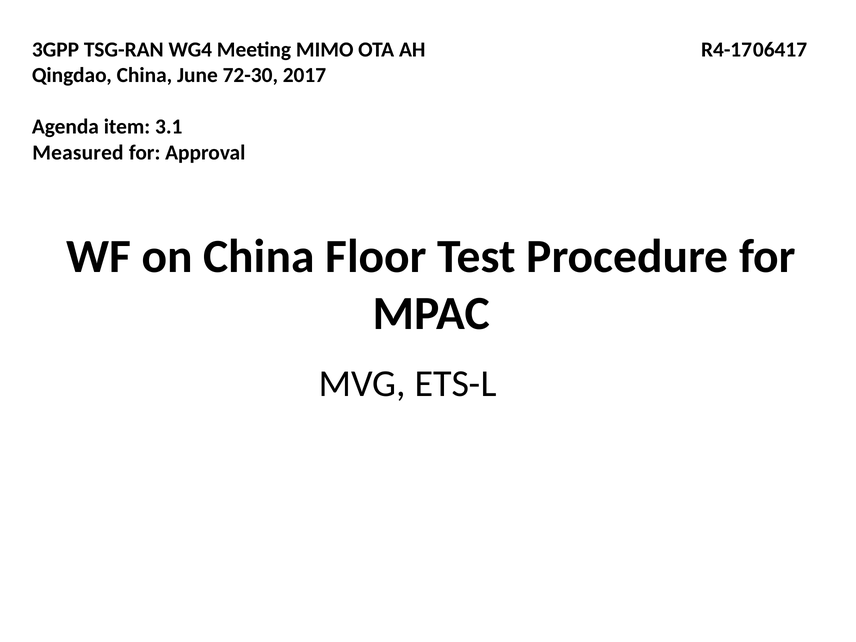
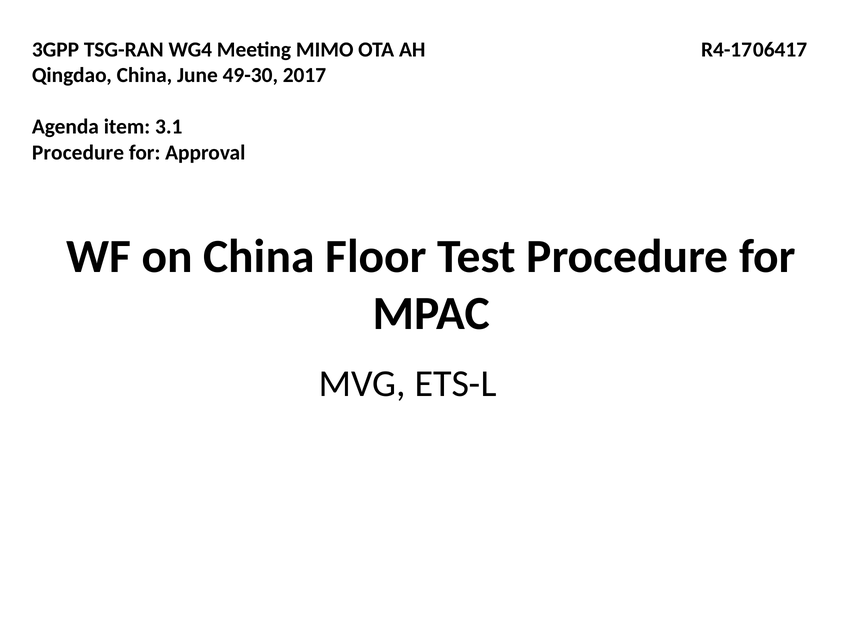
72-30: 72-30 -> 49-30
Measured at (78, 152): Measured -> Procedure
